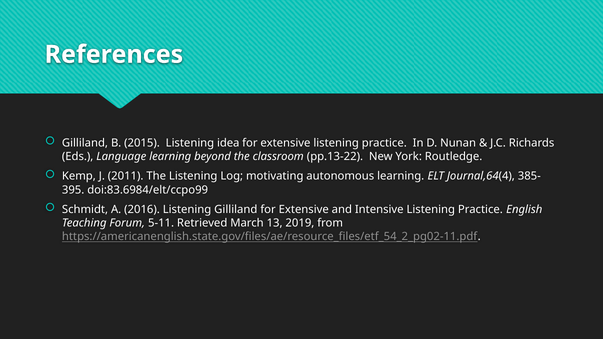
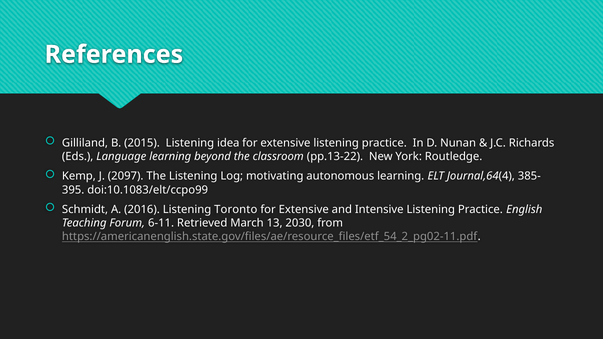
2011: 2011 -> 2097
doi:83.6984/elt/ccpo99: doi:83.6984/elt/ccpo99 -> doi:10.1083/elt/ccpo99
Listening Gilliland: Gilliland -> Toronto
5-11: 5-11 -> 6-11
2019: 2019 -> 2030
